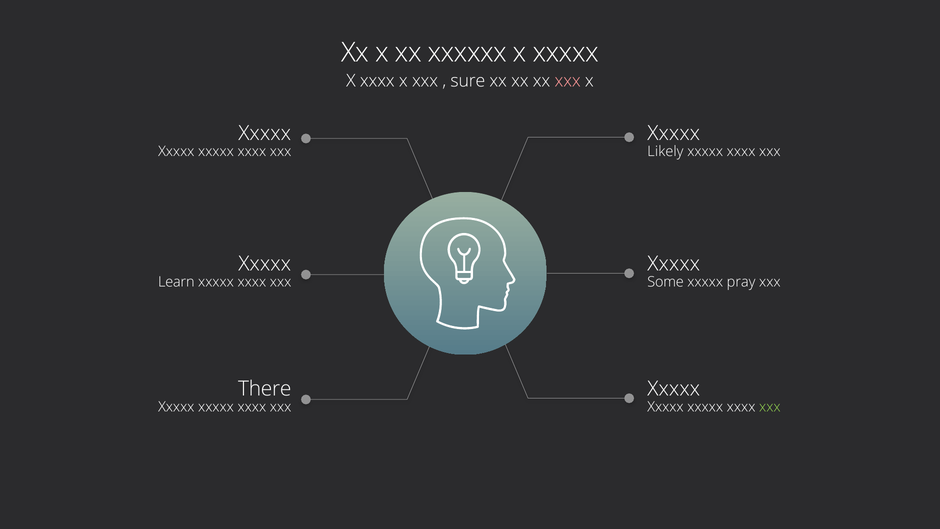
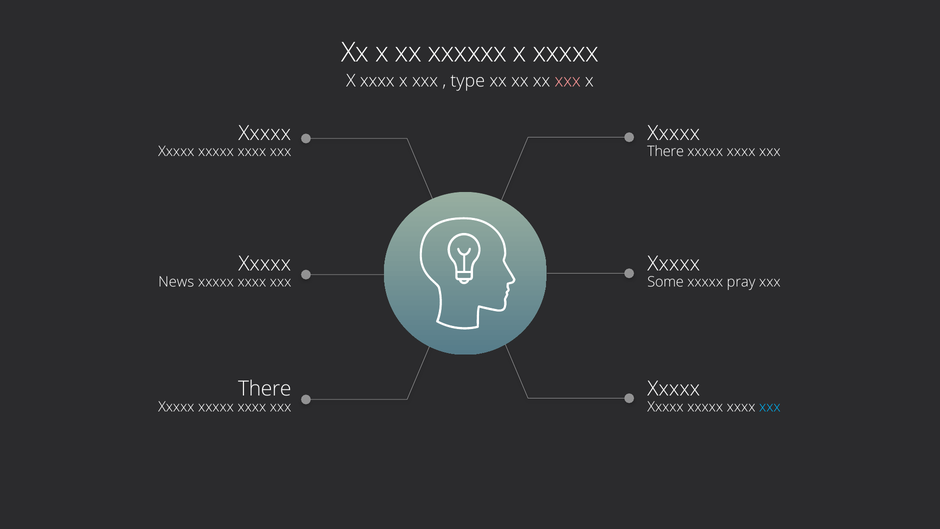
sure: sure -> type
Likely at (665, 151): Likely -> There
Learn: Learn -> News
xxx at (770, 407) colour: light green -> light blue
